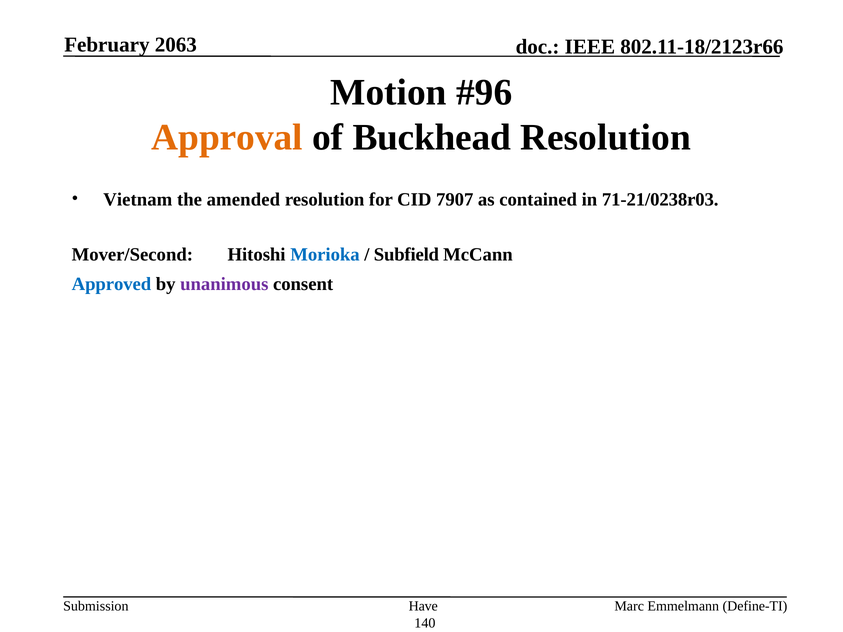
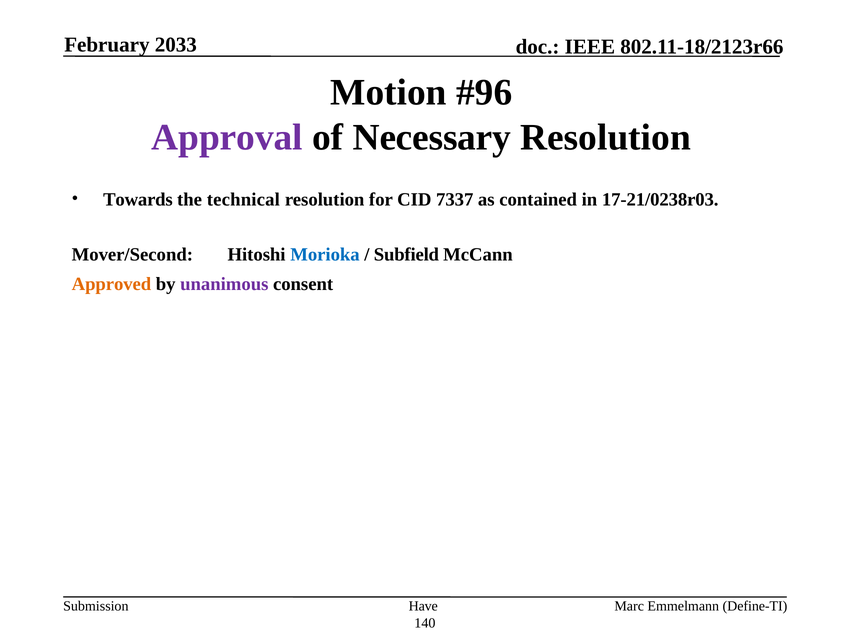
2063: 2063 -> 2033
Approval colour: orange -> purple
Buckhead: Buckhead -> Necessary
Vietnam: Vietnam -> Towards
amended: amended -> technical
7907: 7907 -> 7337
71-21/0238r03: 71-21/0238r03 -> 17-21/0238r03
Approved colour: blue -> orange
